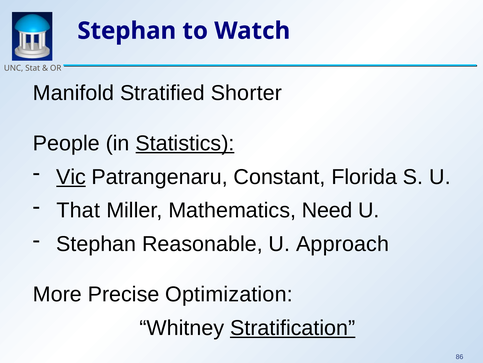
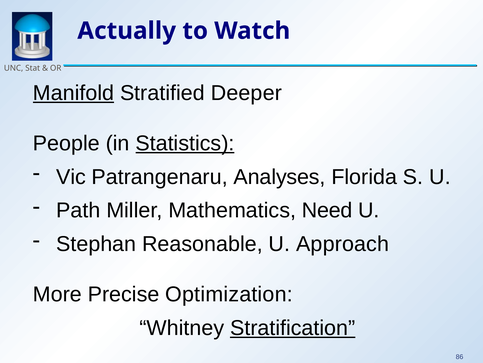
Stephan at (127, 31): Stephan -> Actually
Manifold underline: none -> present
Shorter: Shorter -> Deeper
Vic underline: present -> none
Constant: Constant -> Analyses
That: That -> Path
